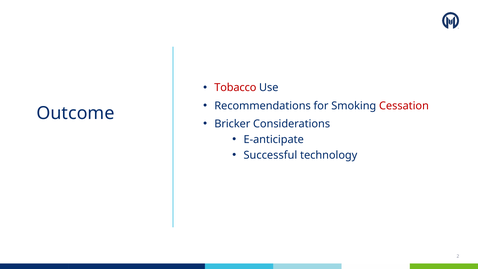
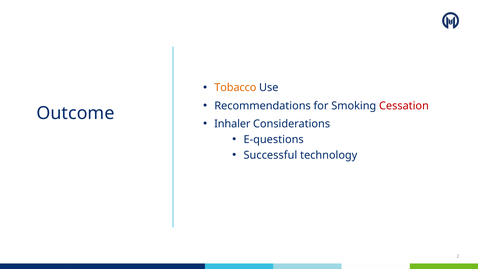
Tobacco colour: red -> orange
Bricker: Bricker -> Inhaler
E-anticipate: E-anticipate -> E-questions
